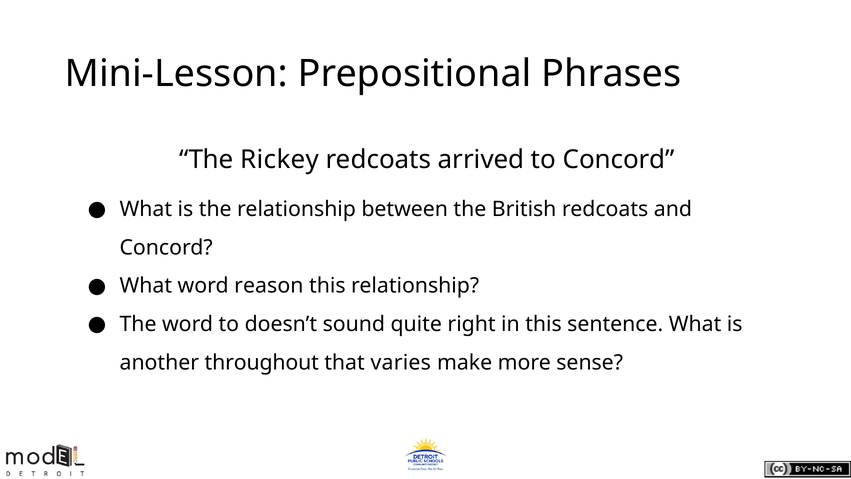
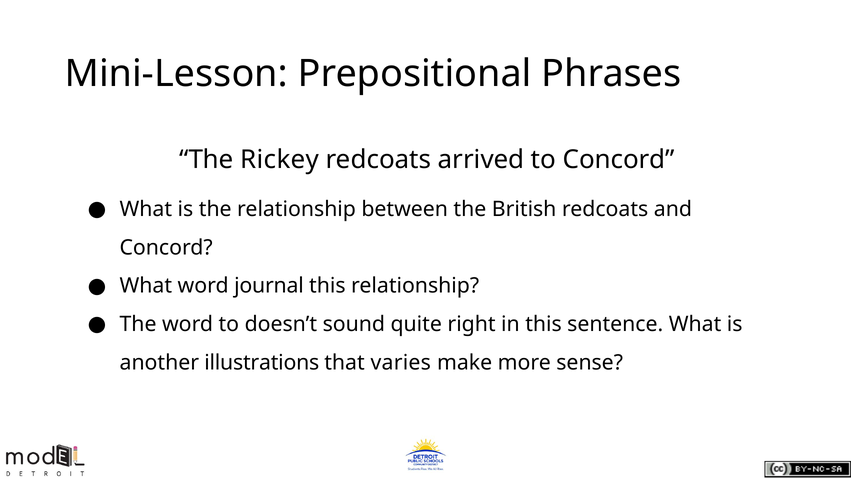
reason: reason -> journal
throughout: throughout -> illustrations
